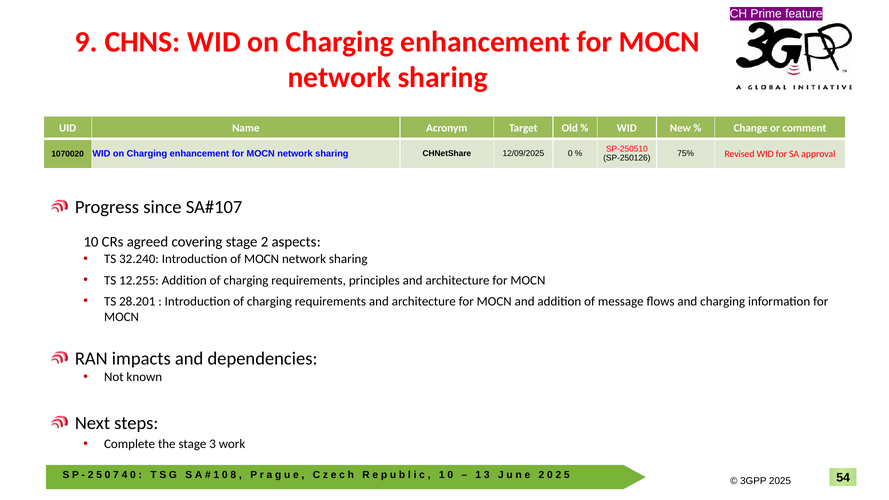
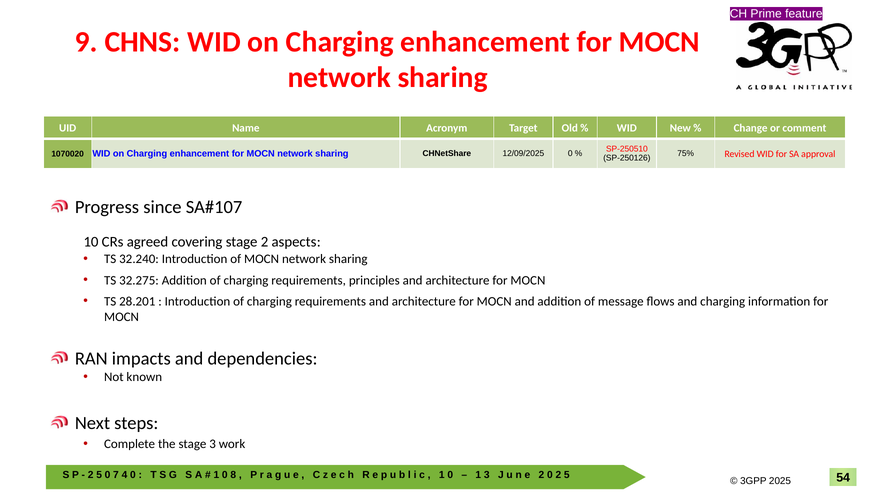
12.255: 12.255 -> 32.275
